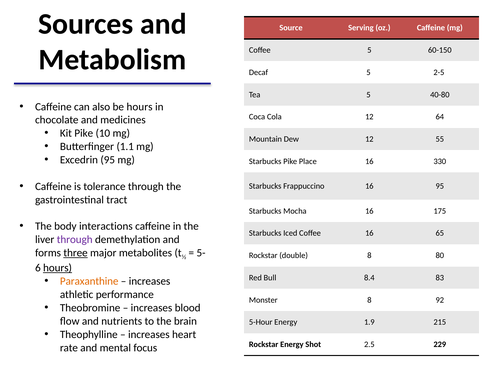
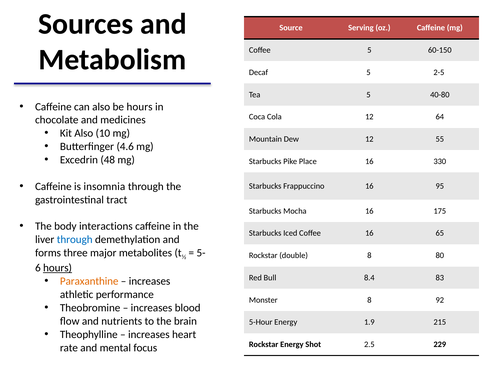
Kit Pike: Pike -> Also
1.1: 1.1 -> 4.6
Excedrin 95: 95 -> 48
tolerance: tolerance -> insomnia
through at (75, 239) colour: purple -> blue
three underline: present -> none
